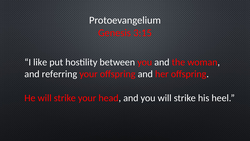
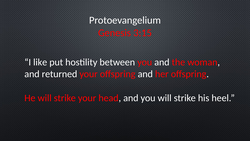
referring: referring -> returned
